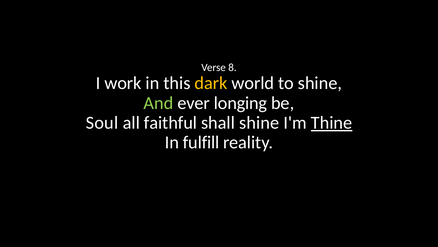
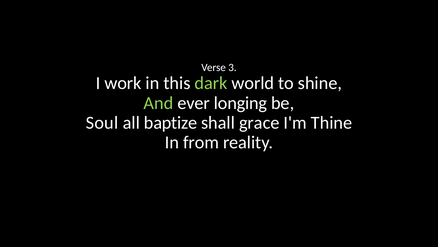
8: 8 -> 3
dark colour: yellow -> light green
faithful: faithful -> baptize
shall shine: shine -> grace
Thine underline: present -> none
fulfill: fulfill -> from
